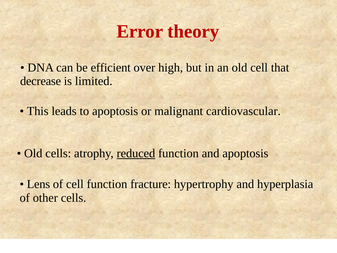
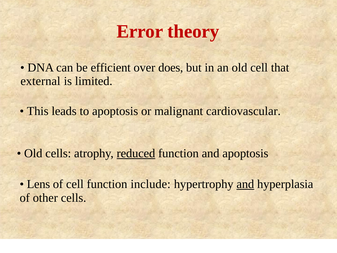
high: high -> does
decrease: decrease -> external
fracture: fracture -> include
and at (245, 184) underline: none -> present
